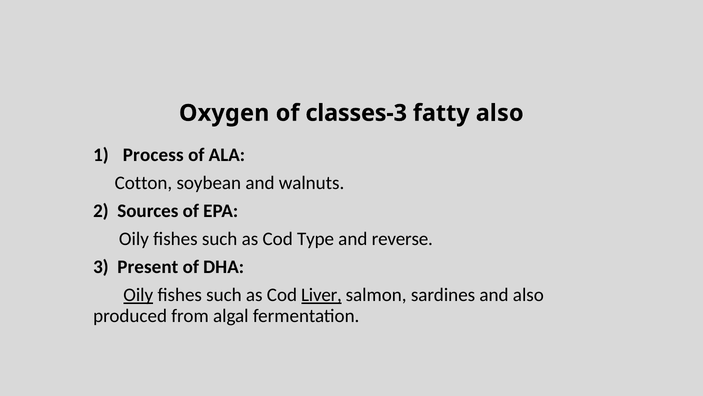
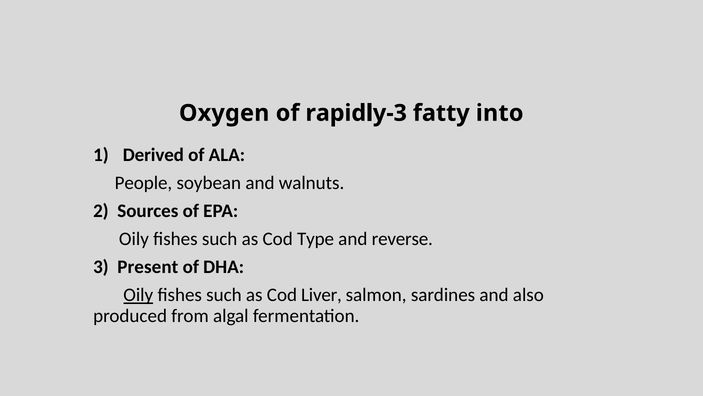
classes-3: classes-3 -> rapidly-3
fatty also: also -> into
Process: Process -> Derived
Cotton: Cotton -> People
Liver underline: present -> none
